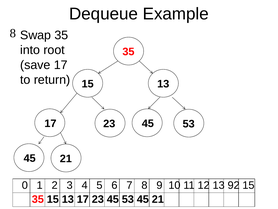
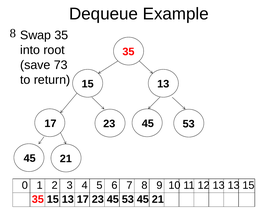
save 17: 17 -> 73
13 92: 92 -> 13
